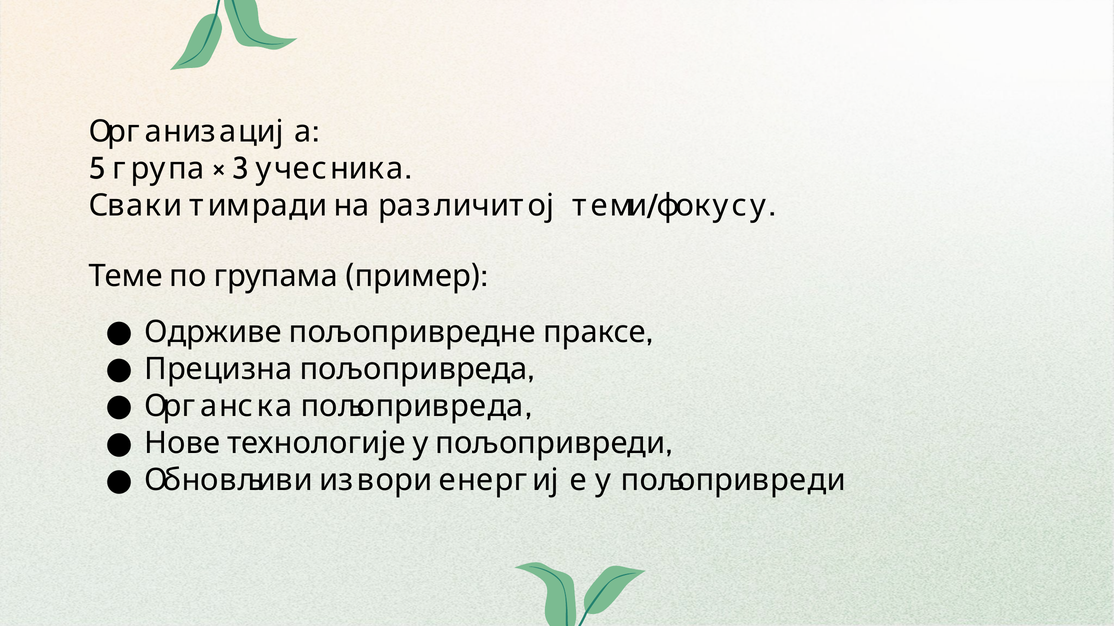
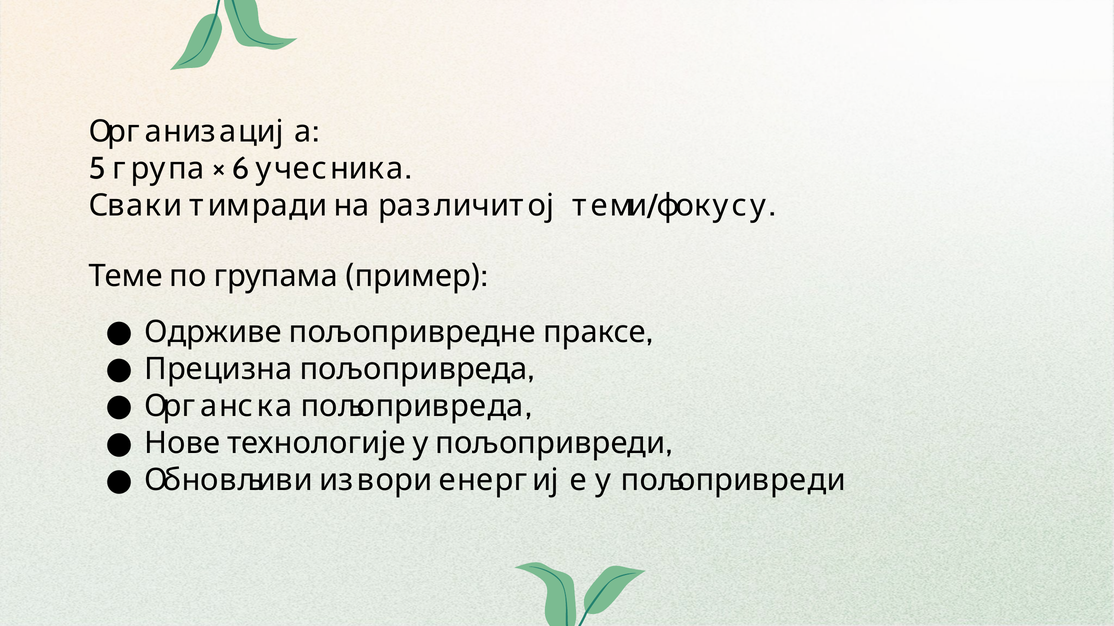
3: 3 -> 6
